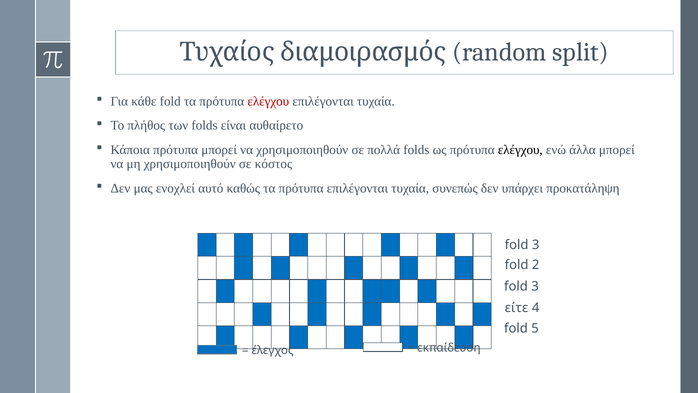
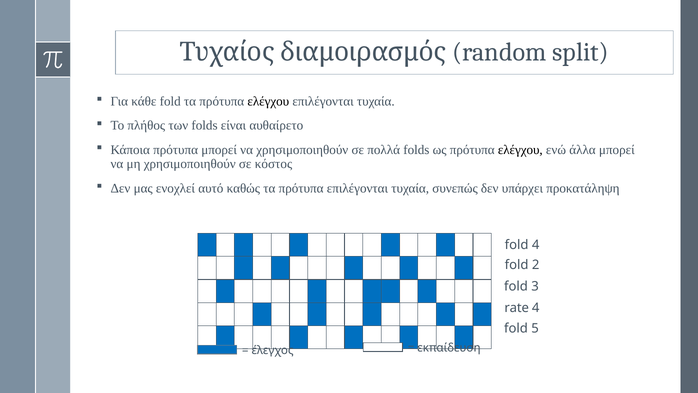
ελέγχου at (268, 101) colour: red -> black
3 at (536, 245): 3 -> 4
είτε: είτε -> rate
